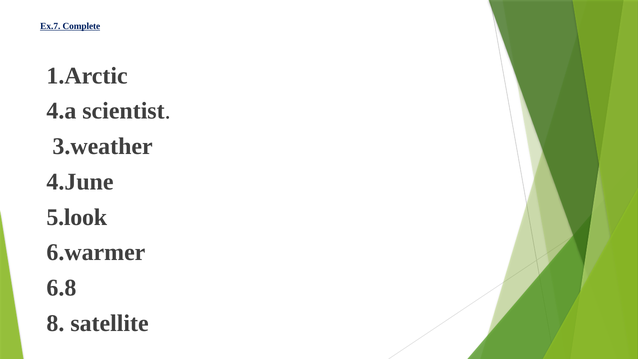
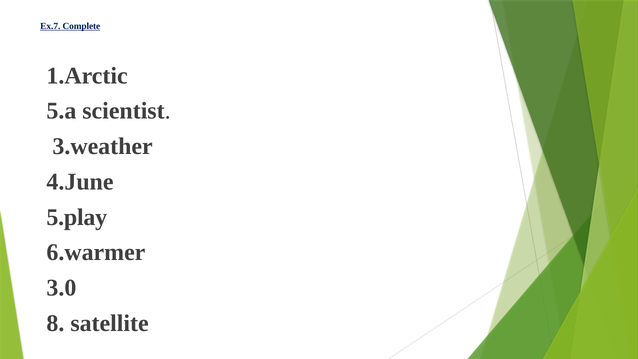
4.a: 4.a -> 5.a
5.look: 5.look -> 5.play
6.8: 6.8 -> 3.0
